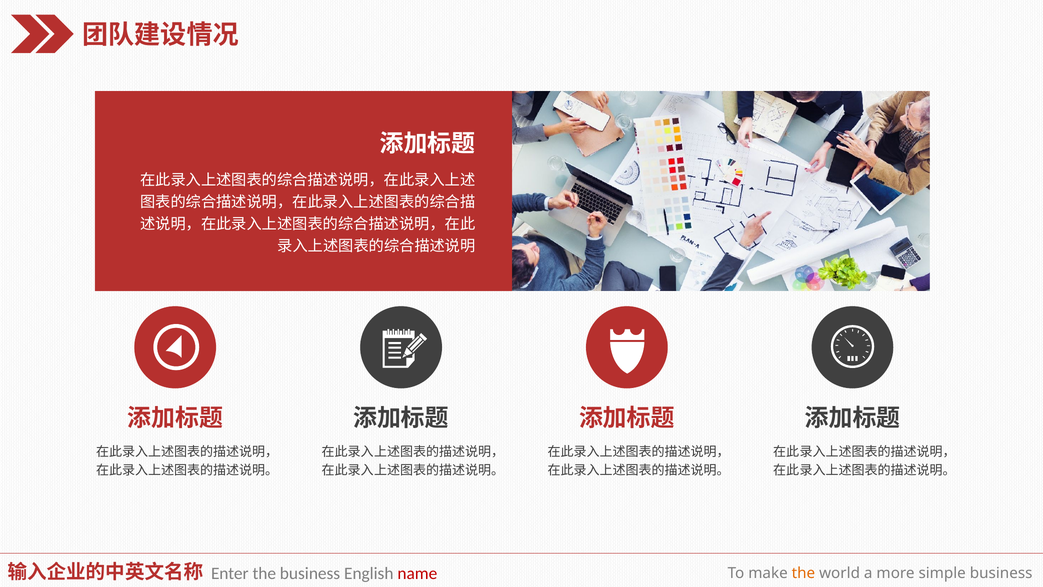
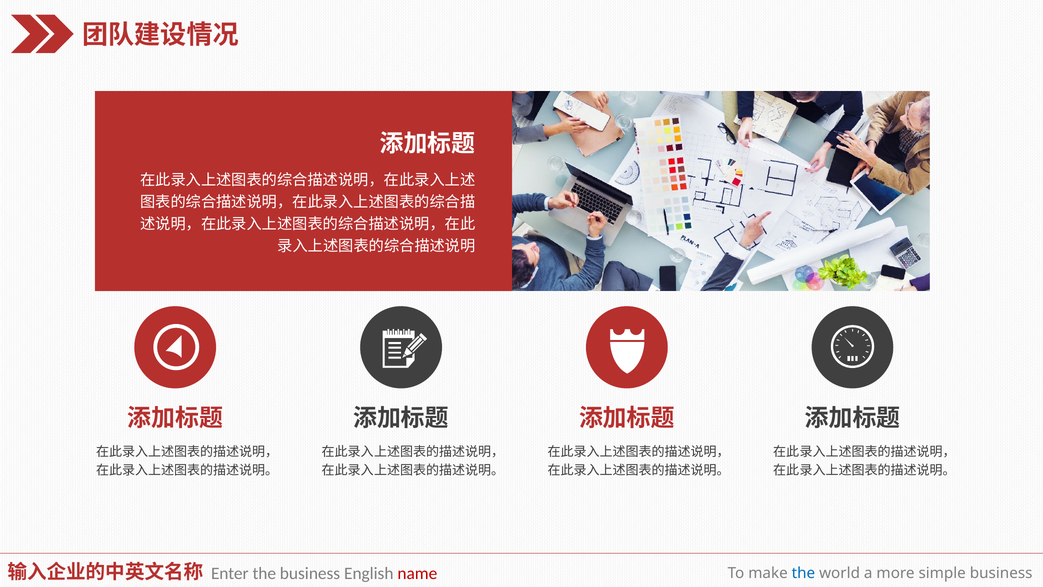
the at (803, 573) colour: orange -> blue
